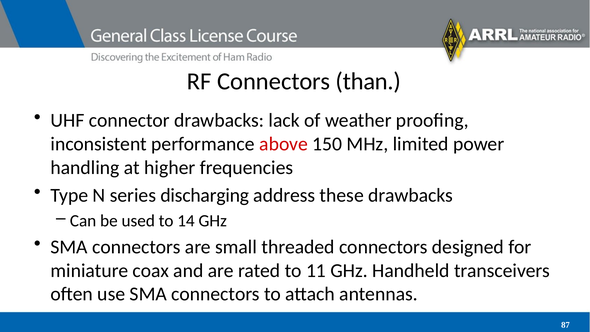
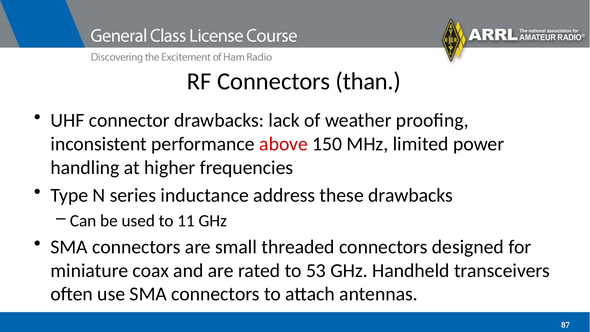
discharging: discharging -> inductance
14: 14 -> 11
11: 11 -> 53
